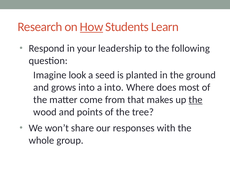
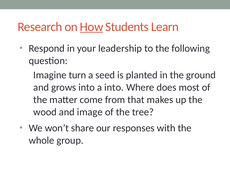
look: look -> turn
the at (196, 99) underline: present -> none
points: points -> image
